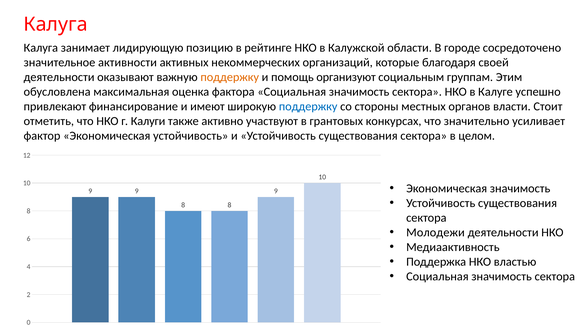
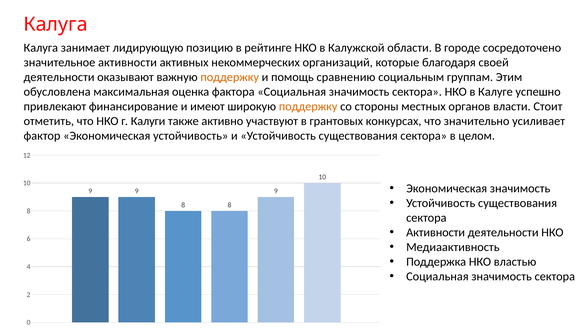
организуют: организуют -> сравнению
поддержку at (308, 107) colour: blue -> orange
Молодежи at (435, 233): Молодежи -> Активности
